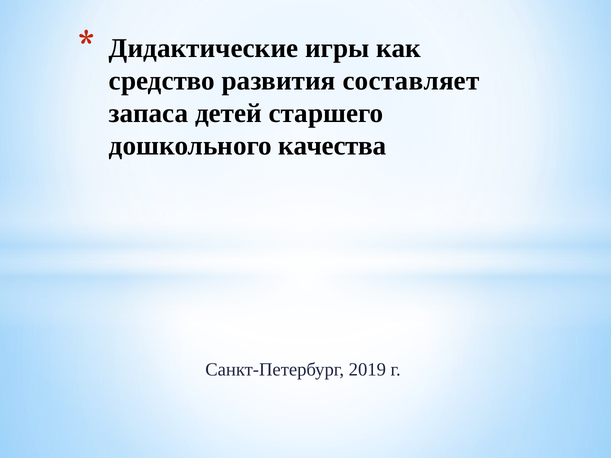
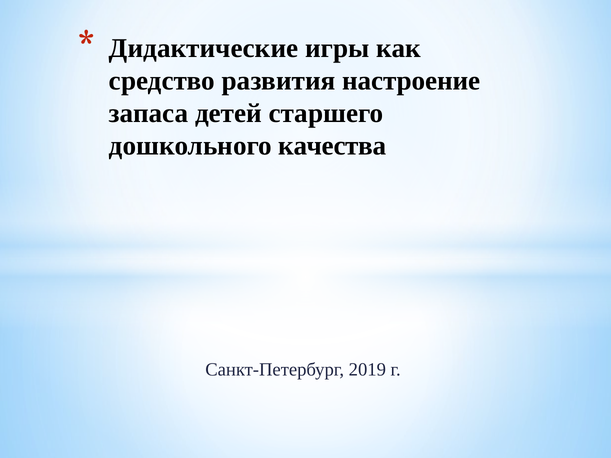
составляет: составляет -> настроение
